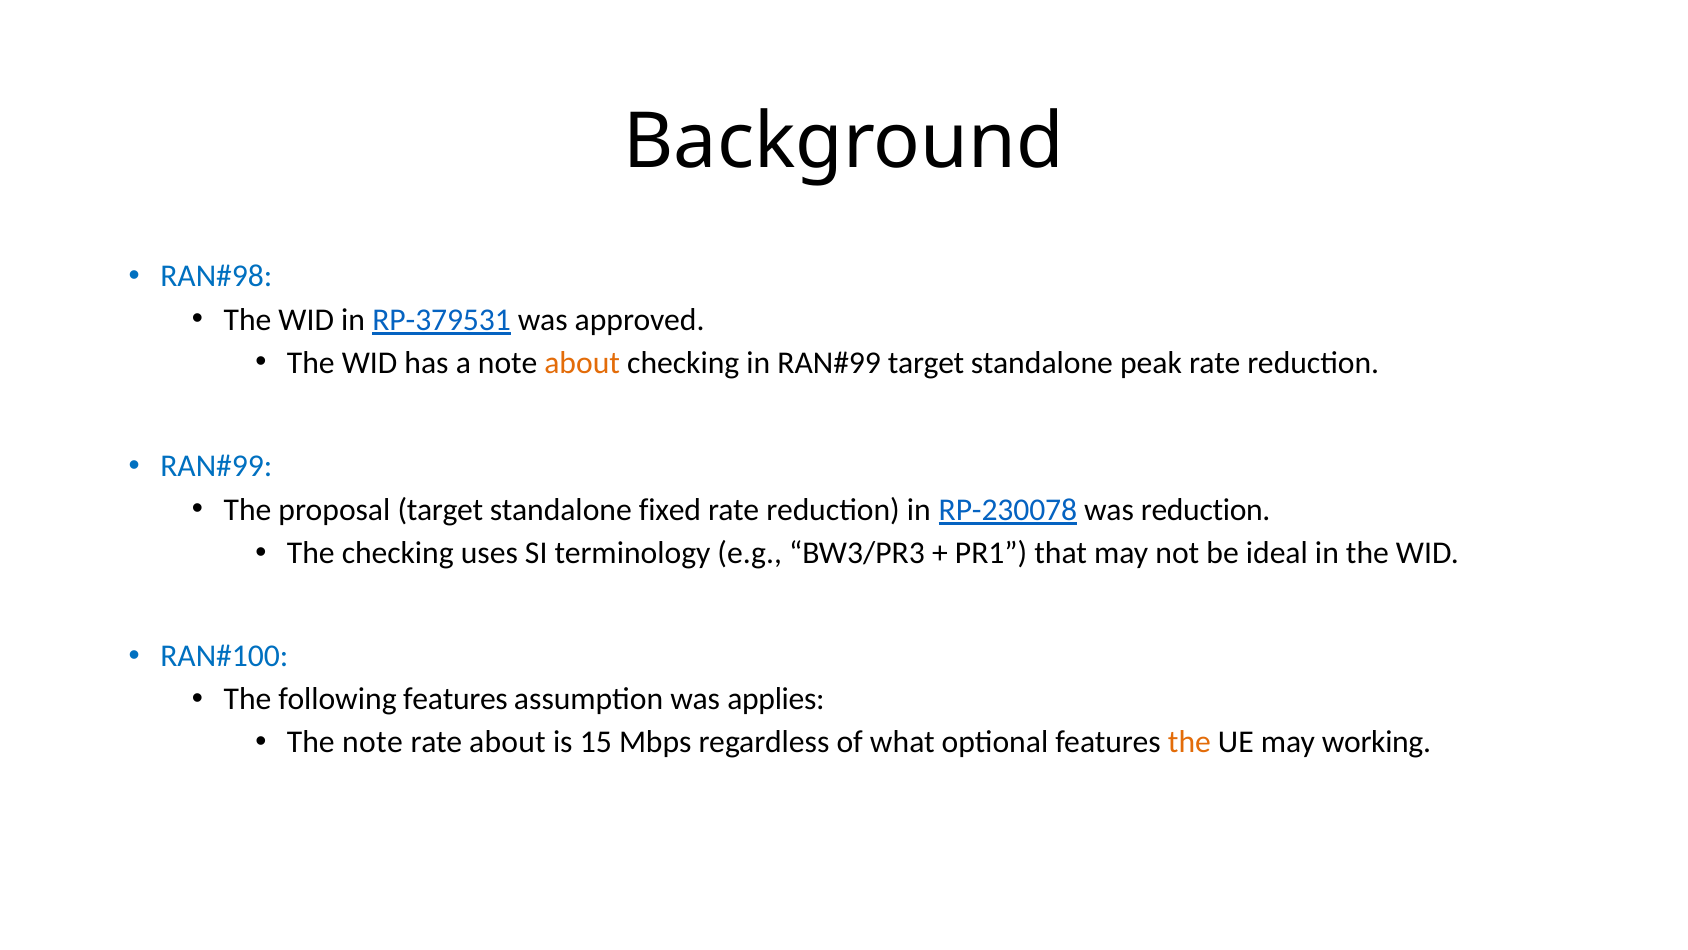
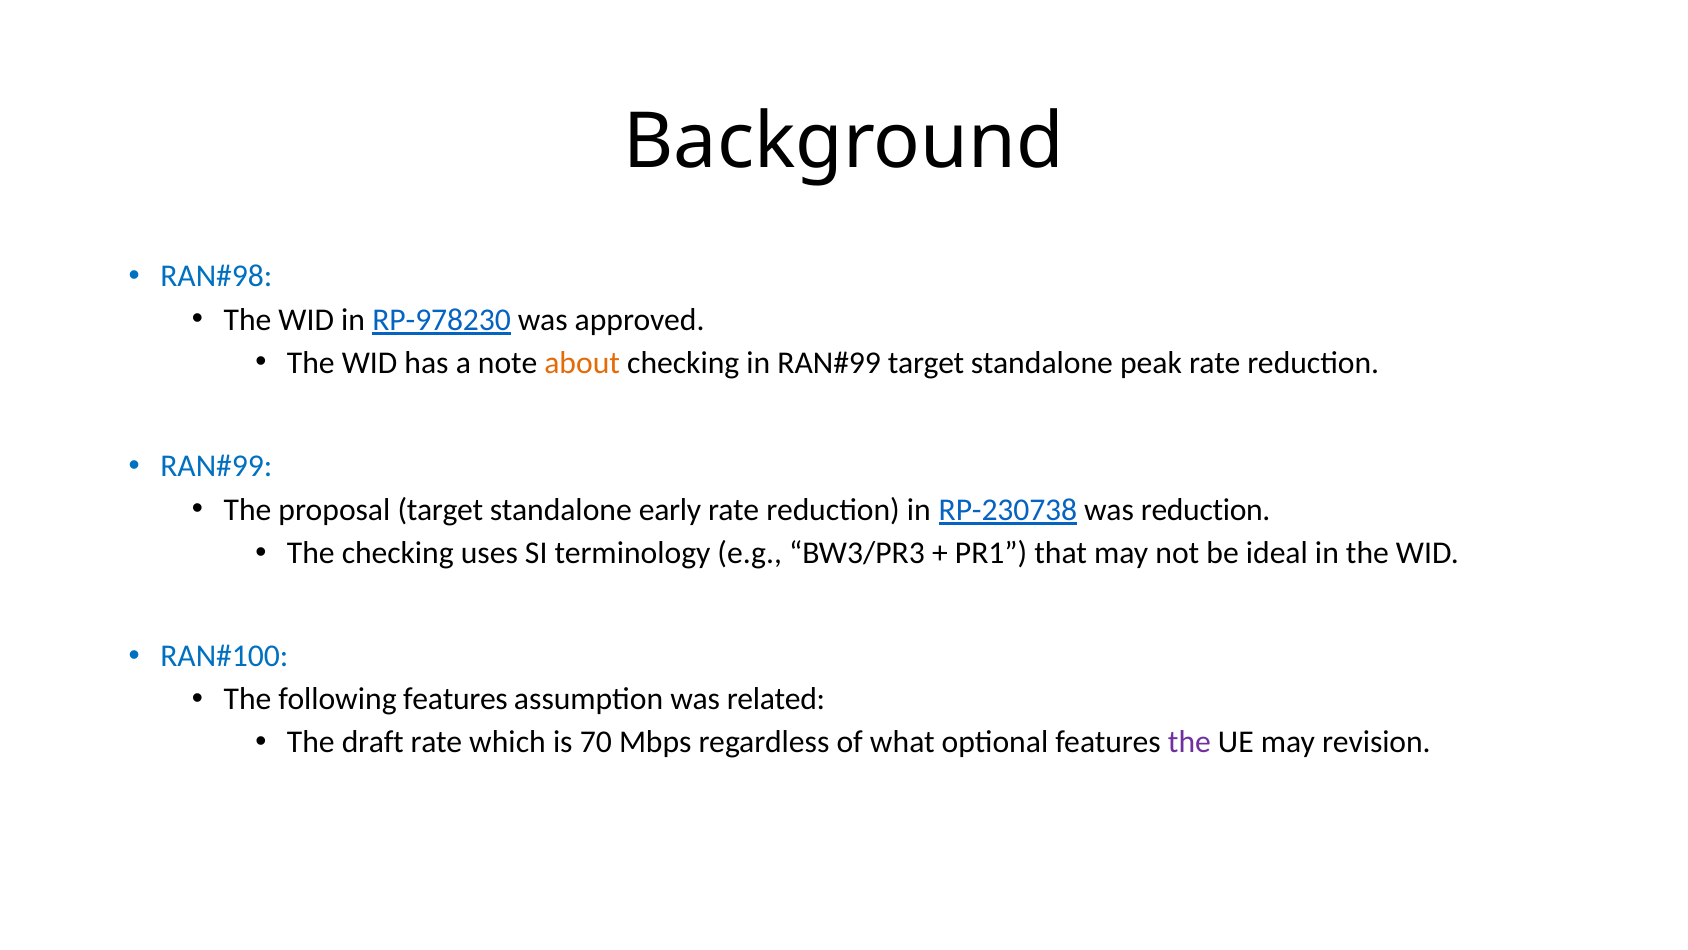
RP-379531: RP-379531 -> RP-978230
fixed: fixed -> early
RP-230078: RP-230078 -> RP-230738
applies: applies -> related
The note: note -> draft
rate about: about -> which
15: 15 -> 70
the at (1189, 742) colour: orange -> purple
working: working -> revision
